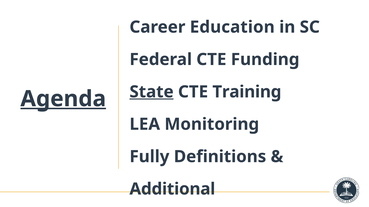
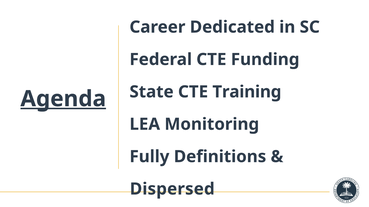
Education: Education -> Dedicated
State underline: present -> none
Additional: Additional -> Dispersed
